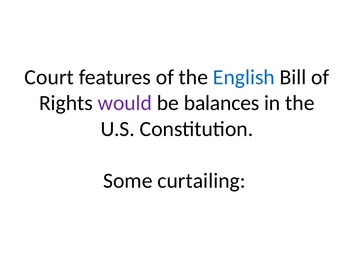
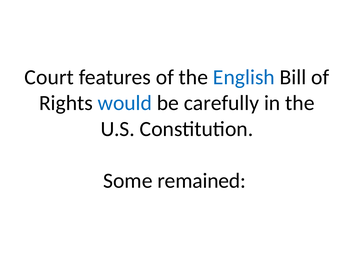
would colour: purple -> blue
balances: balances -> carefully
curtailing: curtailing -> remained
